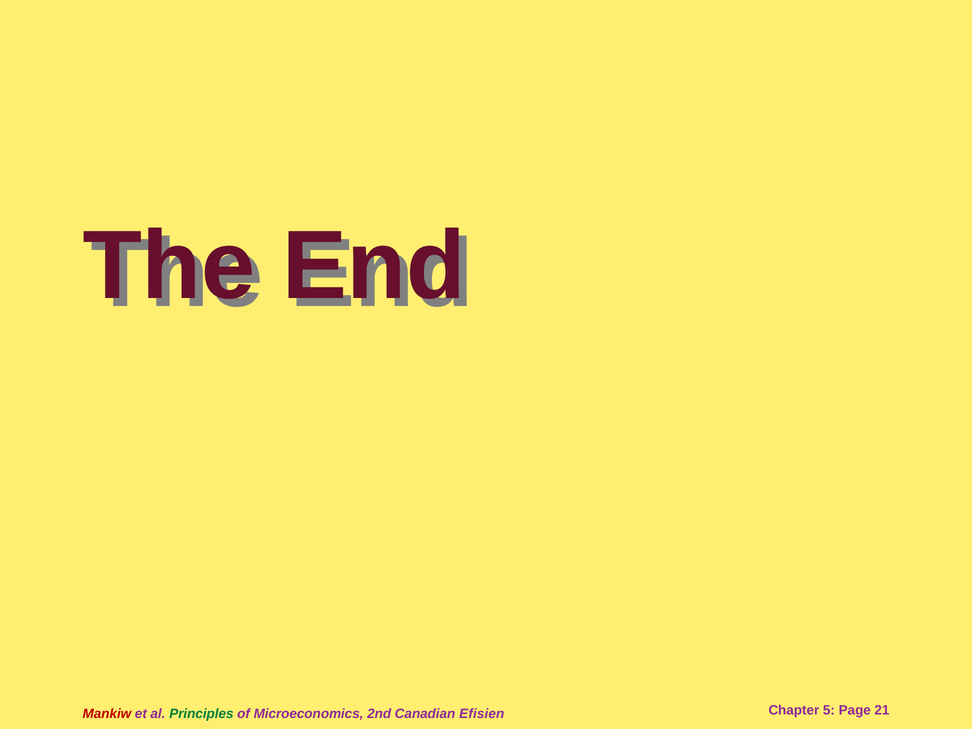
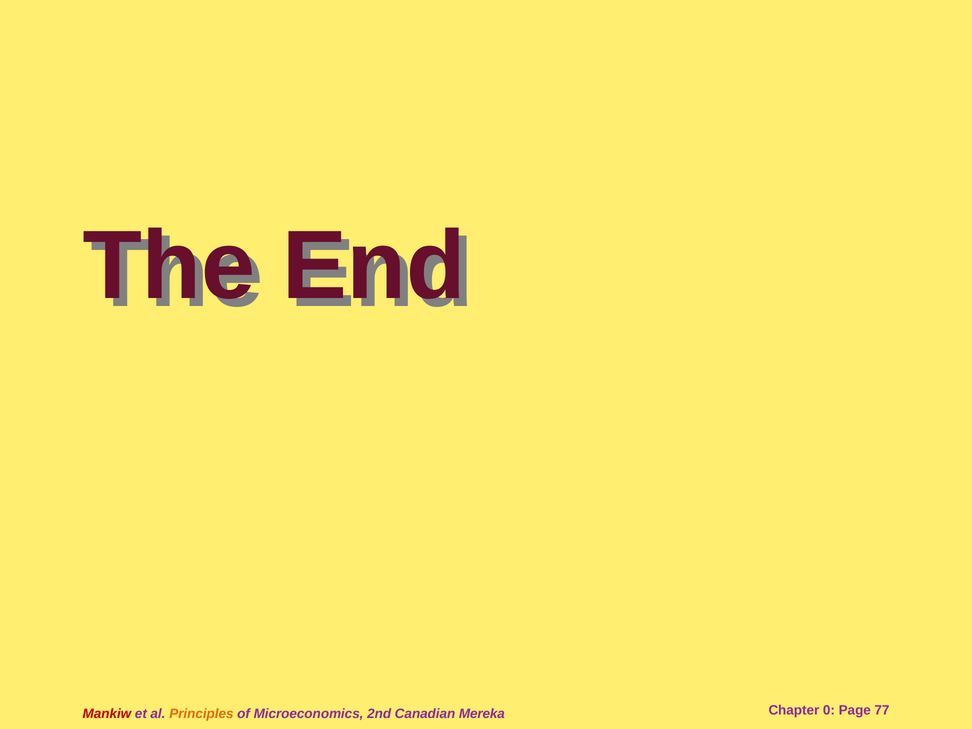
Principles colour: green -> orange
Efisien: Efisien -> Mereka
5: 5 -> 0
21: 21 -> 77
